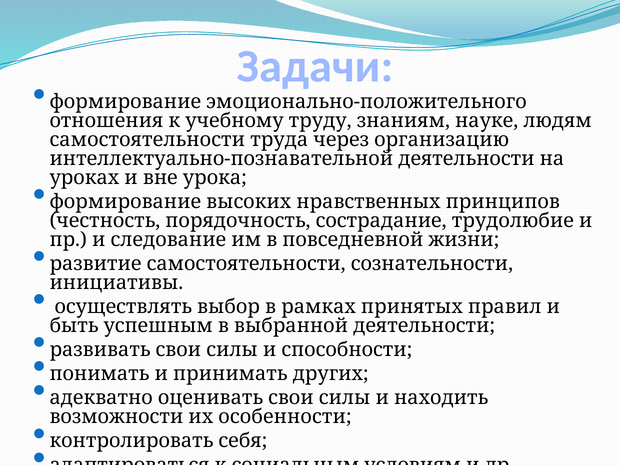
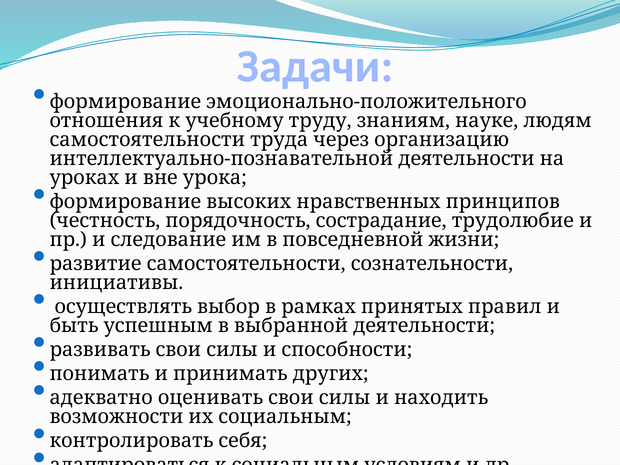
их особенности: особенности -> социальным
